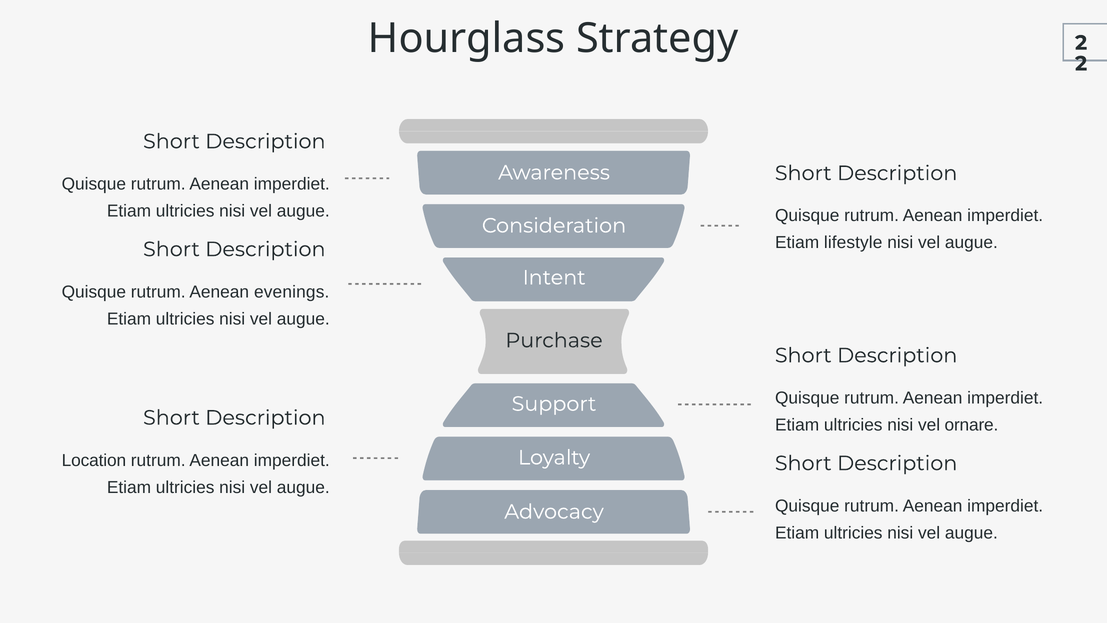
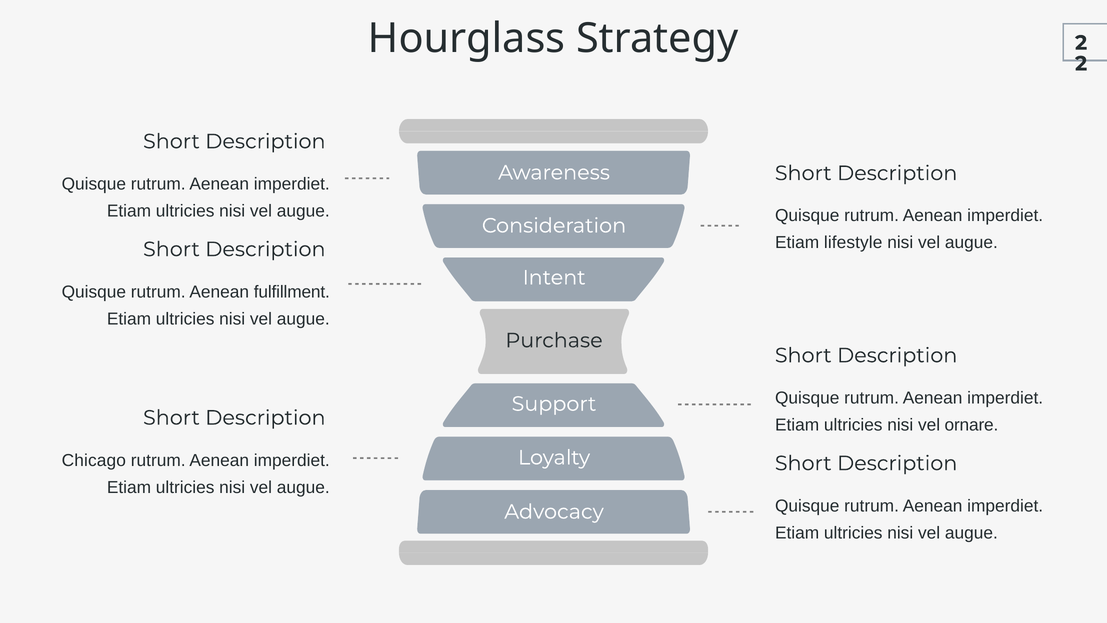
evenings: evenings -> fulfillment
Location: Location -> Chicago
